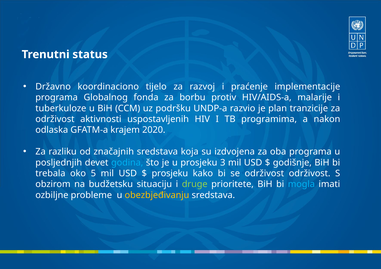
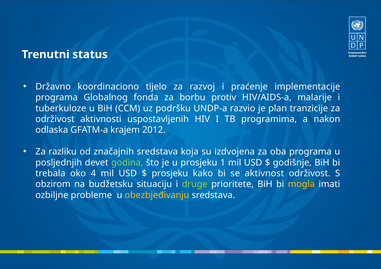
2020: 2020 -> 2012
godina colour: light blue -> light green
3: 3 -> 1
5: 5 -> 4
se održivost: održivost -> aktivnost
mogla colour: light blue -> yellow
